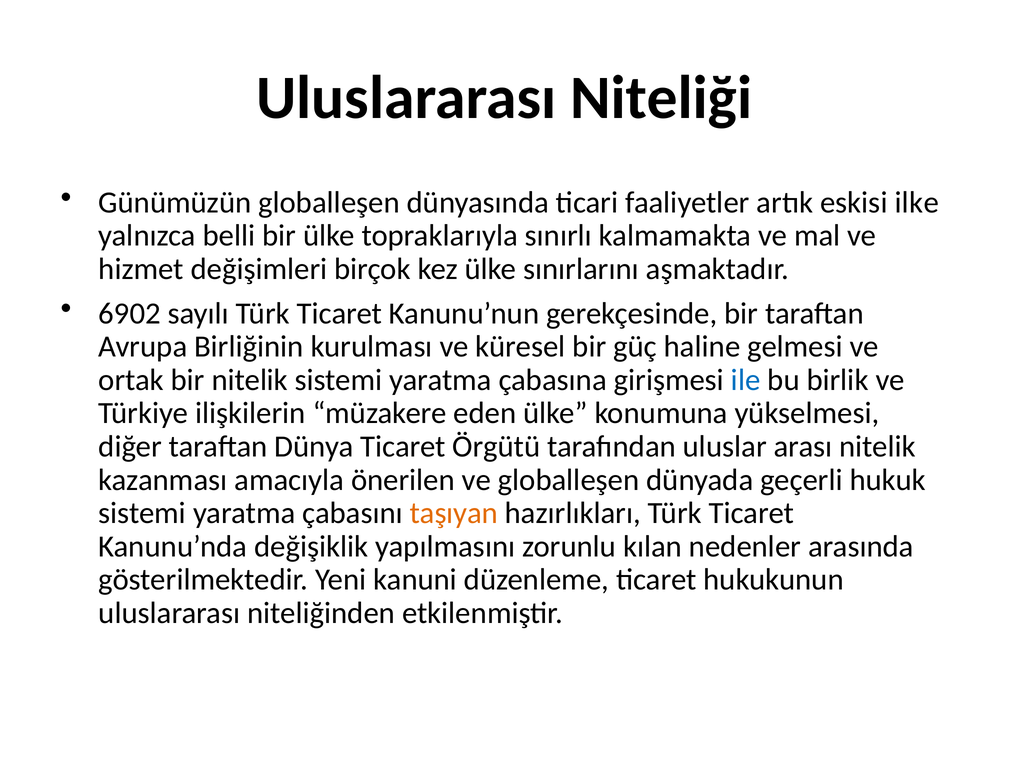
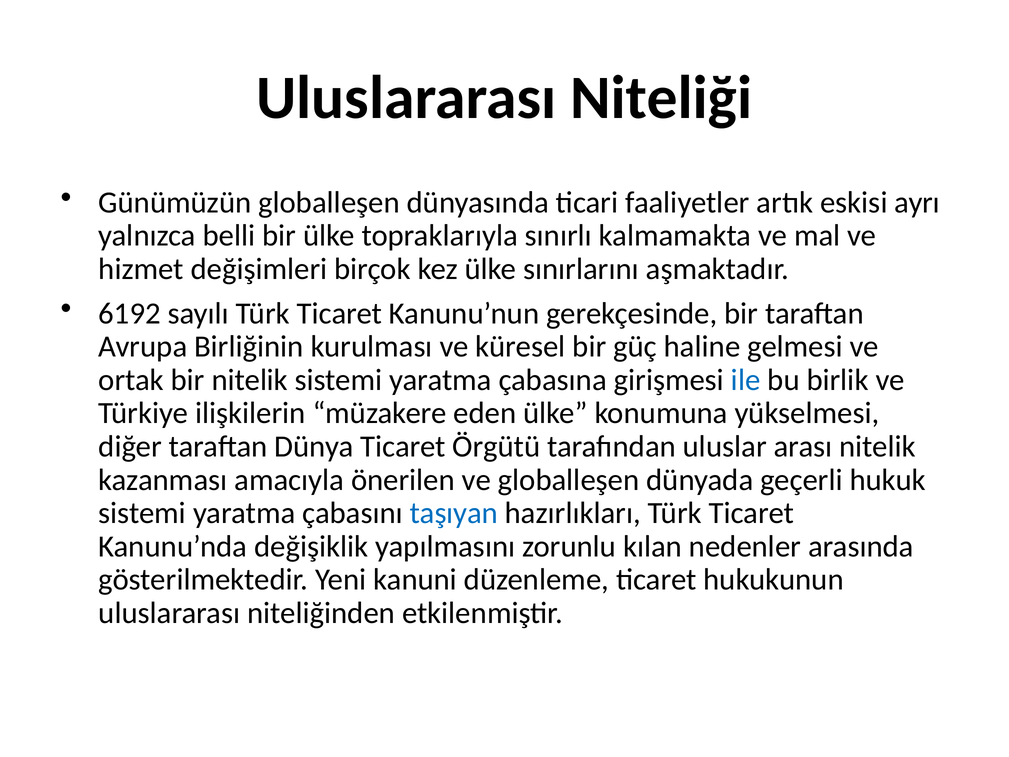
ilke: ilke -> ayrı
6902: 6902 -> 6192
taşıyan colour: orange -> blue
